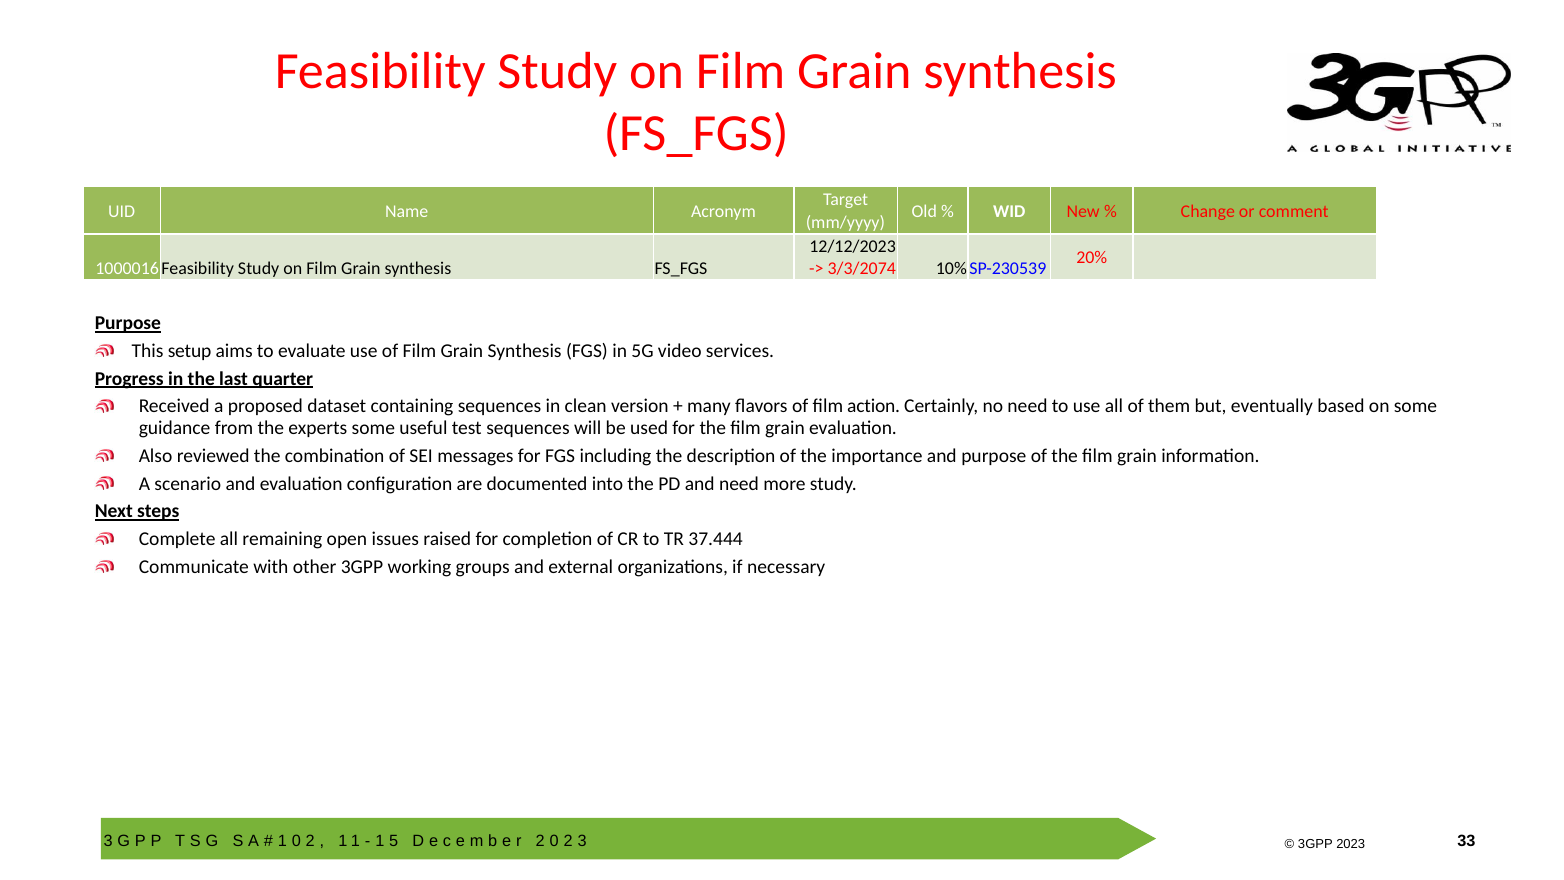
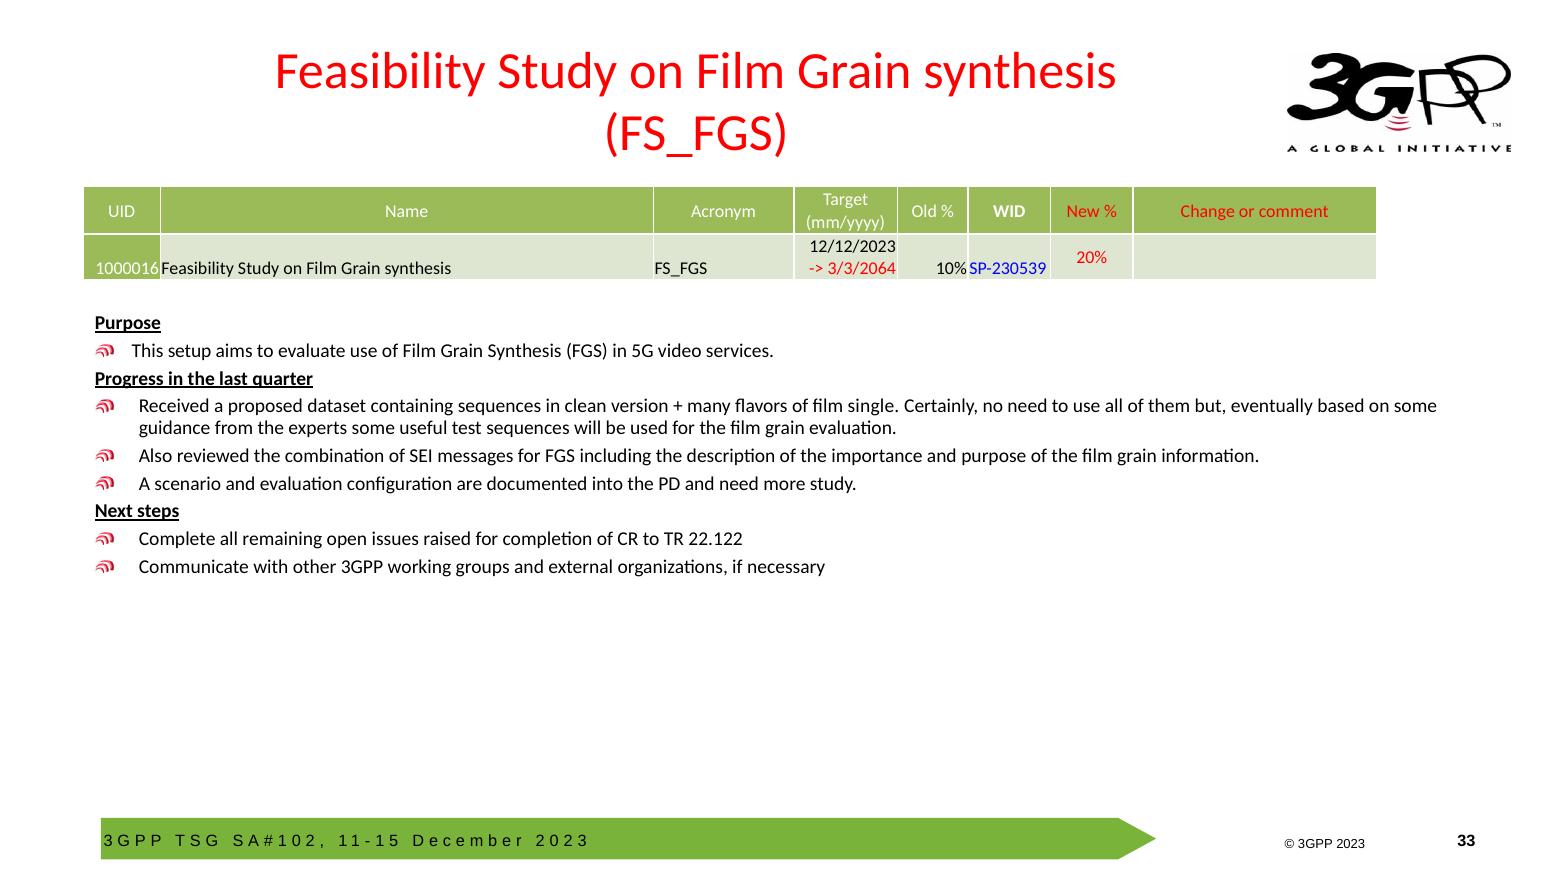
3/3/2074: 3/3/2074 -> 3/3/2064
action: action -> single
37.444: 37.444 -> 22.122
